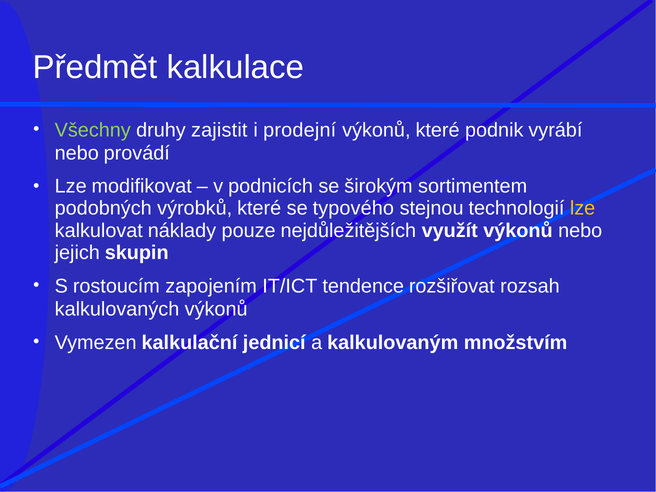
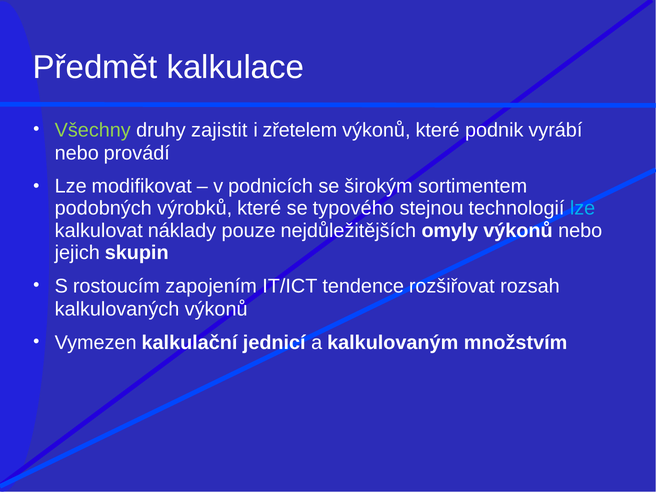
prodejní: prodejní -> zřetelem
lze at (583, 208) colour: yellow -> light blue
využít: využít -> omyly
